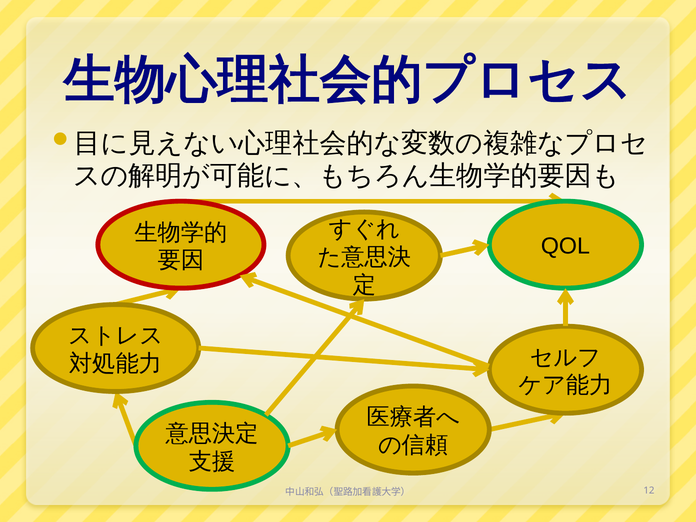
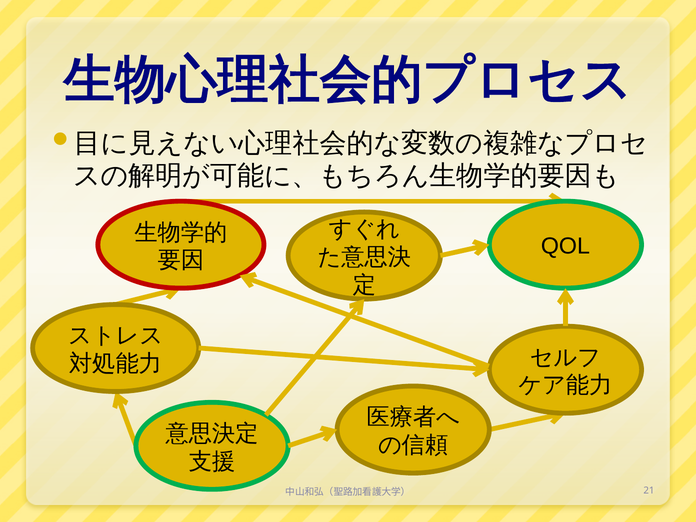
12: 12 -> 21
